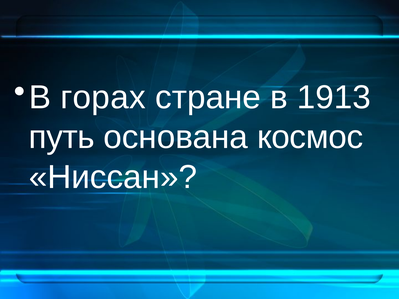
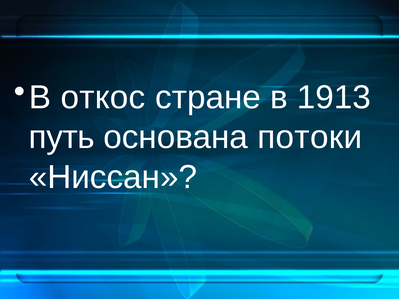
горах: горах -> откос
космос: космос -> потоки
